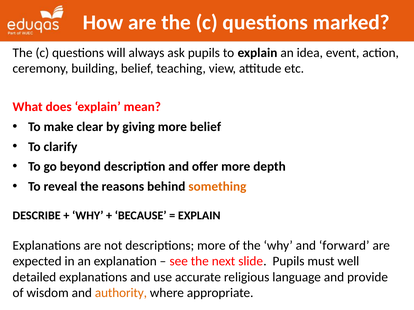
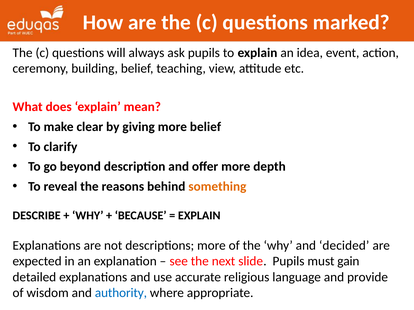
forward: forward -> decided
well: well -> gain
authority colour: orange -> blue
